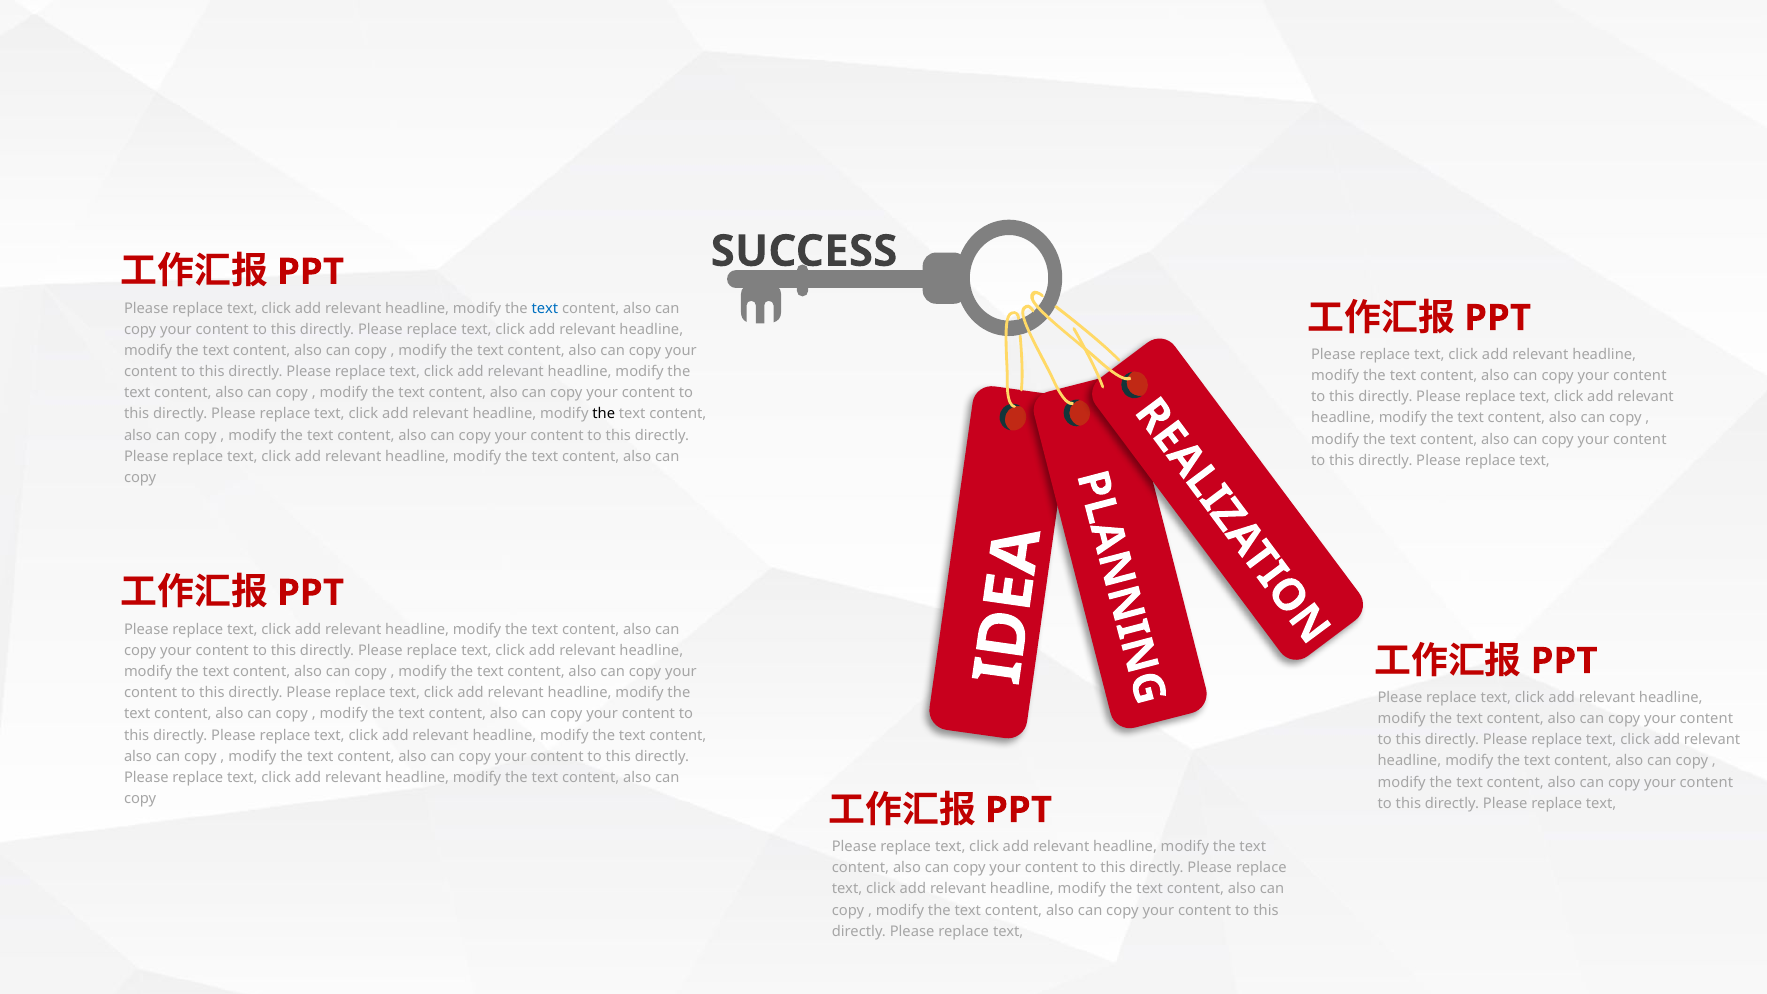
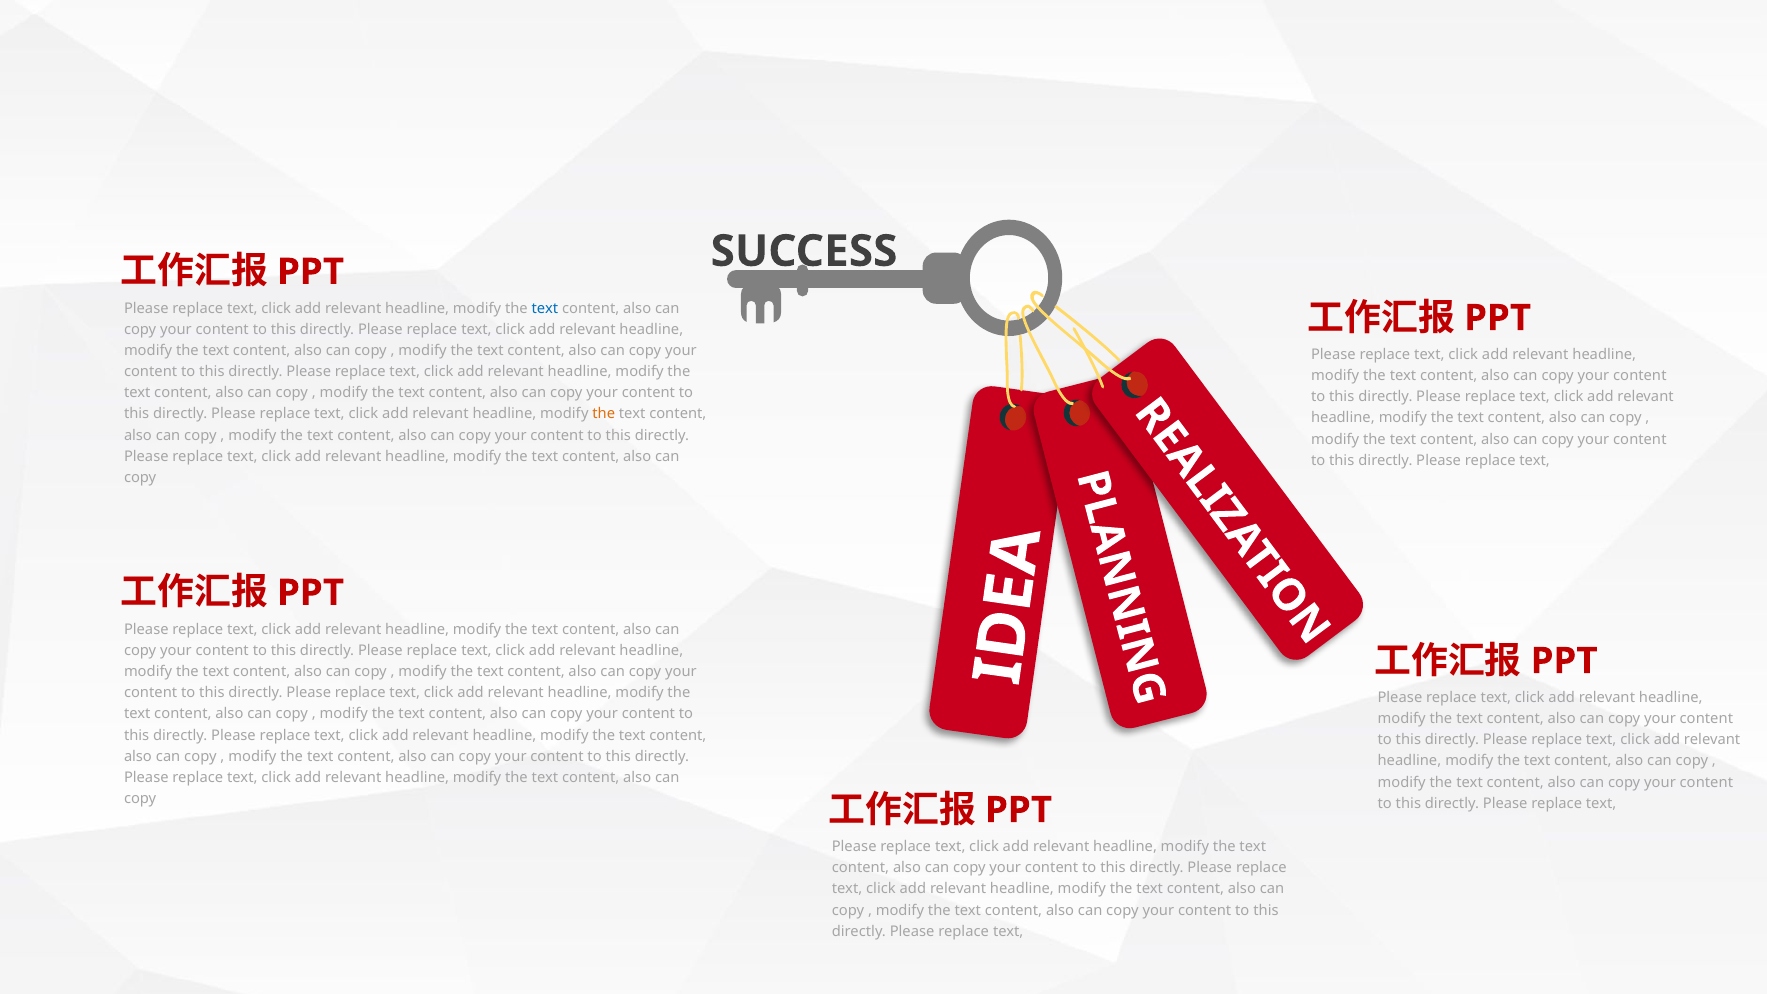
the at (604, 414) colour: black -> orange
